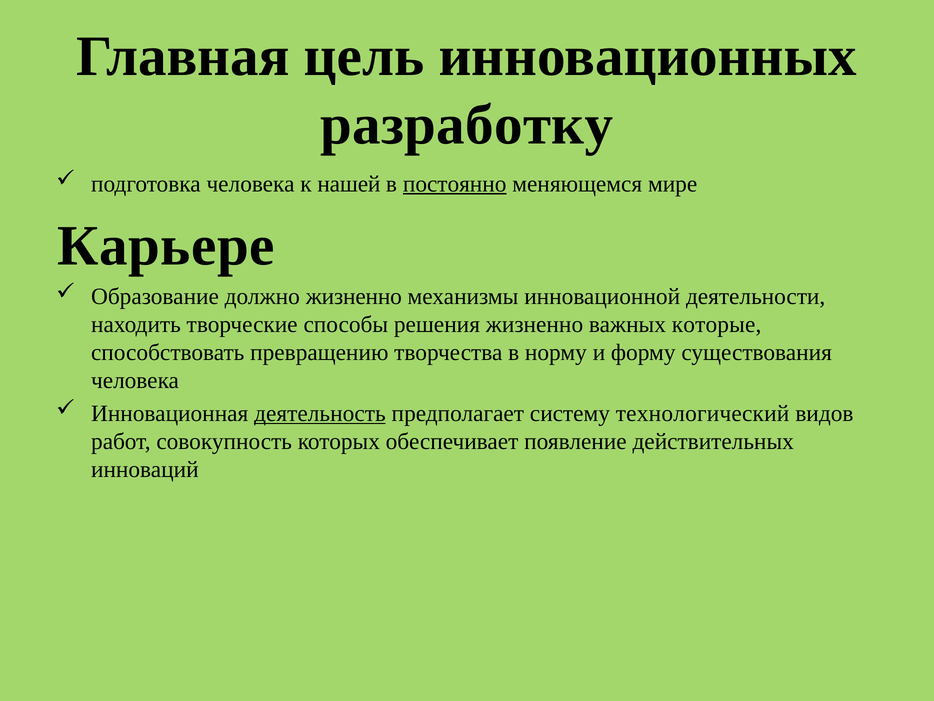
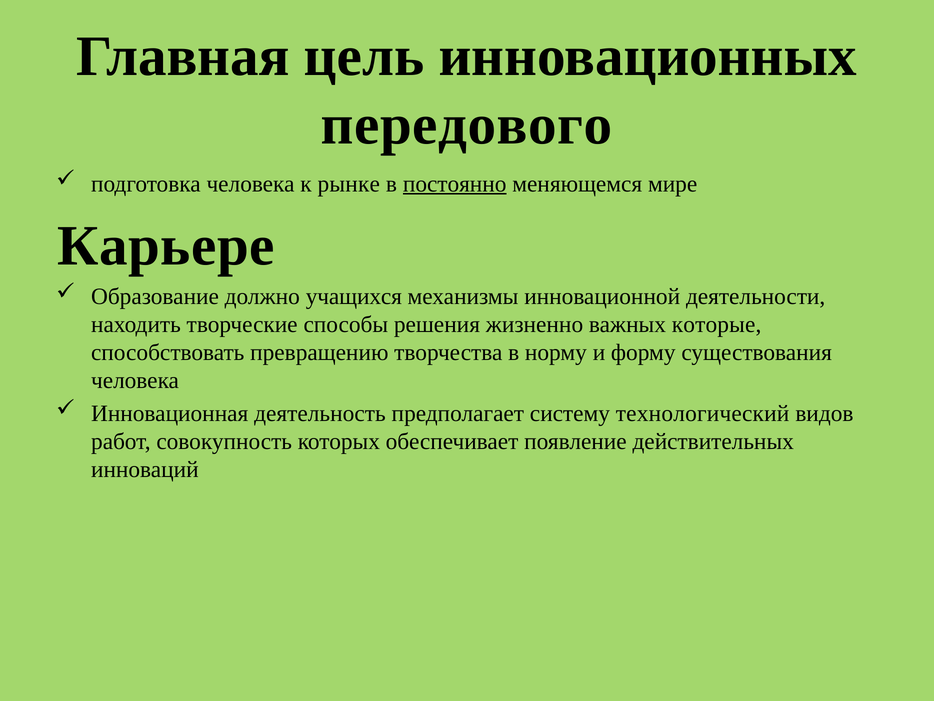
разработку: разработку -> передового
нашей: нашей -> рынке
должно жизненно: жизненно -> учащихся
деятельность underline: present -> none
